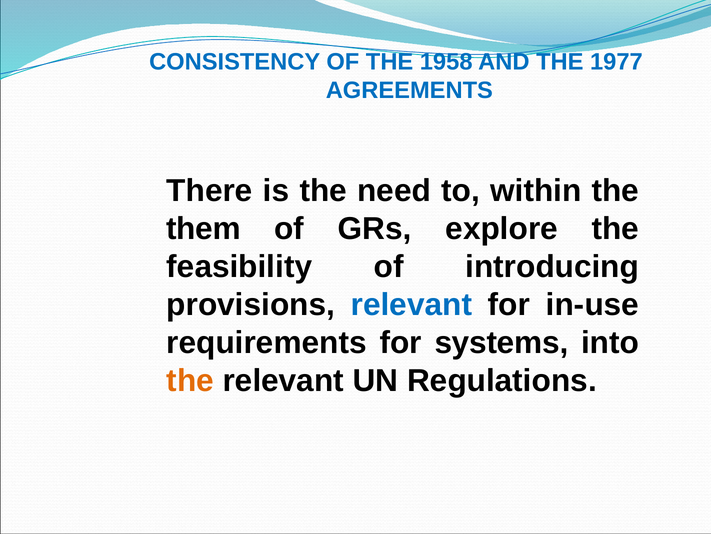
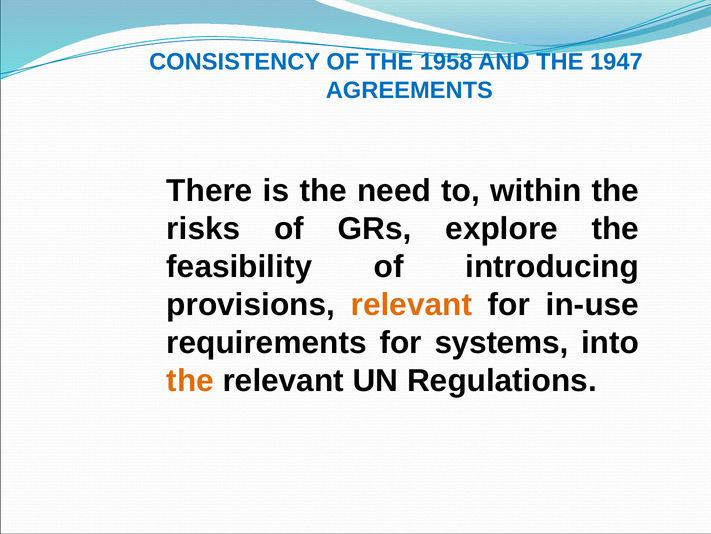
1977: 1977 -> 1947
them: them -> risks
relevant at (411, 304) colour: blue -> orange
